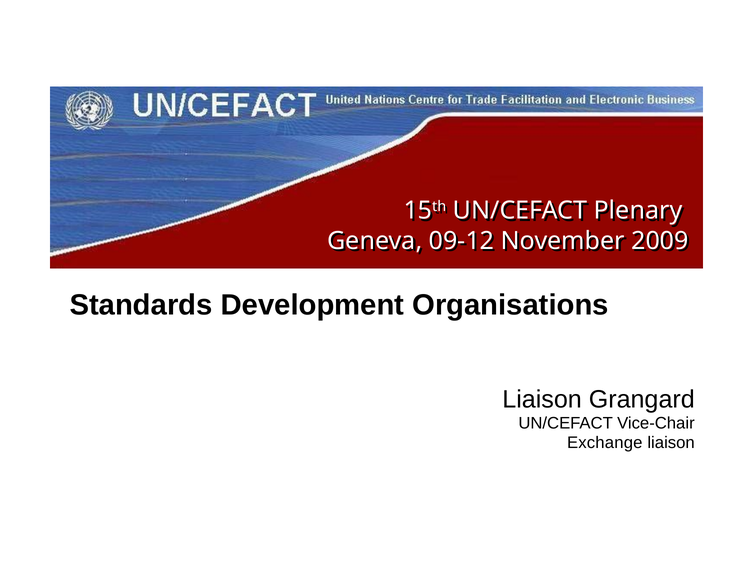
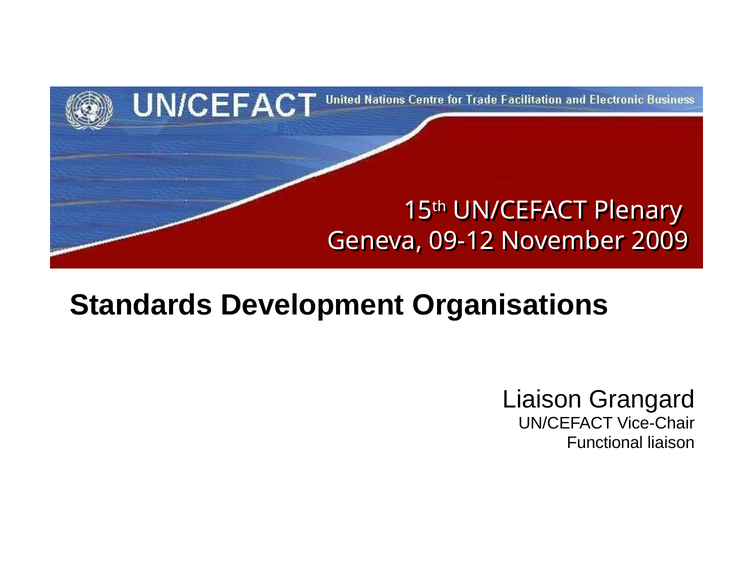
Exchange: Exchange -> Functional
